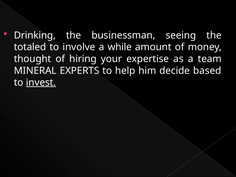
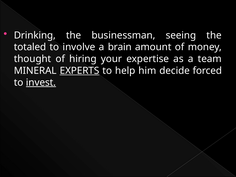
while: while -> brain
EXPERTS underline: none -> present
based: based -> forced
